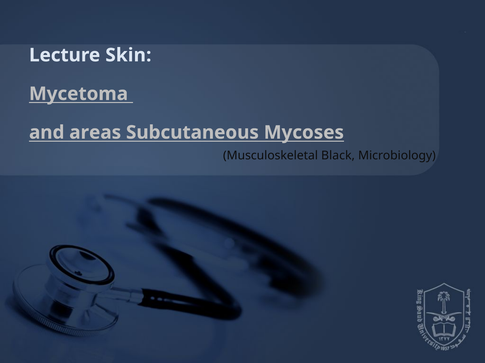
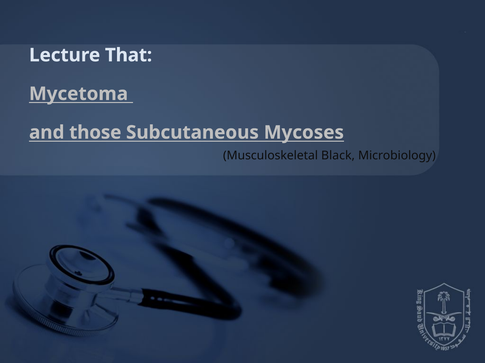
Skin: Skin -> That
areas: areas -> those
